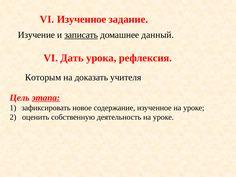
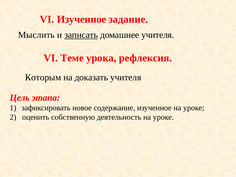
Изучение: Изучение -> Мыслить
домашнее данный: данный -> учителя
Дать: Дать -> Теме
этапа underline: present -> none
